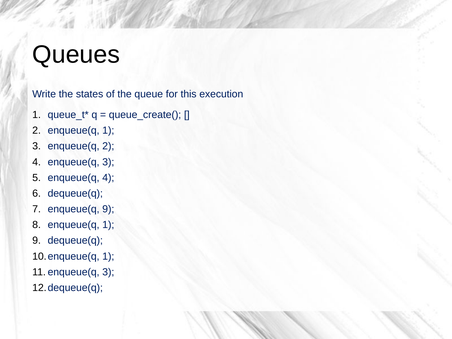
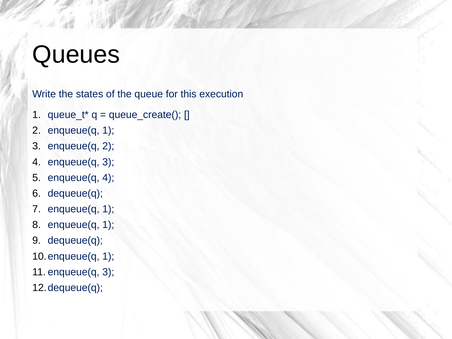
9 at (108, 209): 9 -> 1
